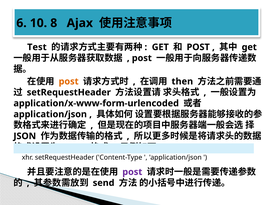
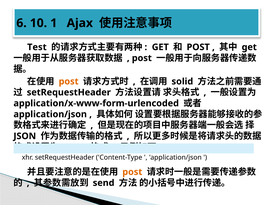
8: 8 -> 1
then: then -> solid
post at (132, 172) colour: purple -> orange
